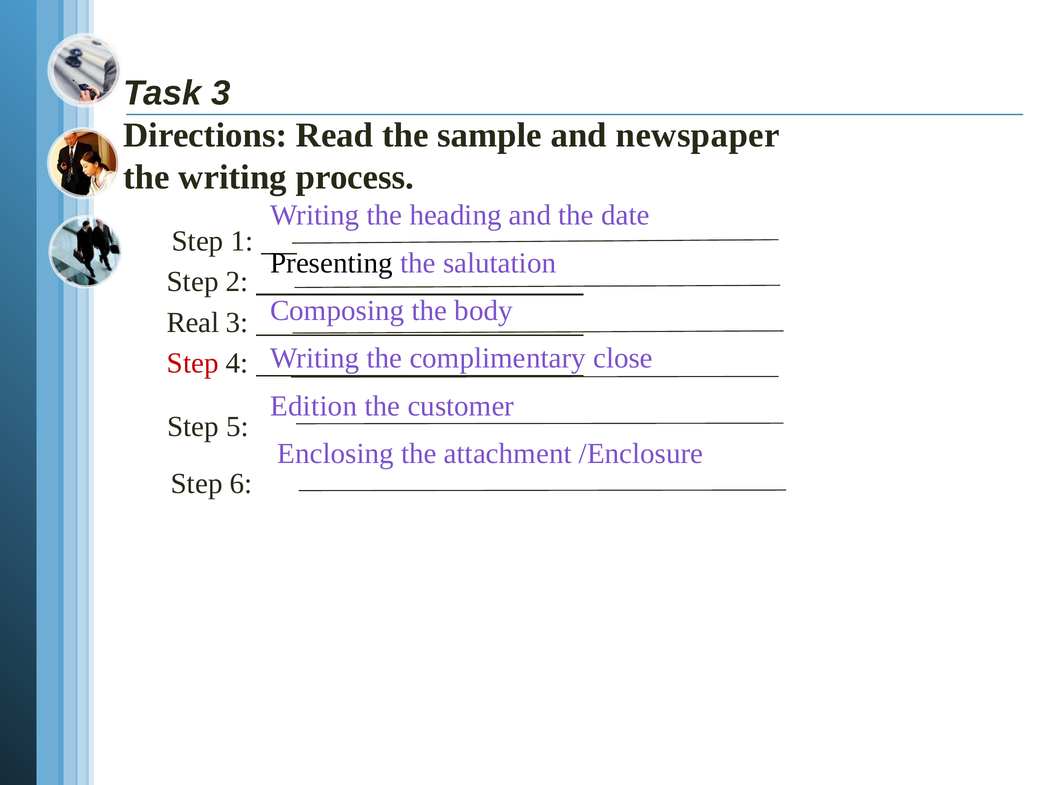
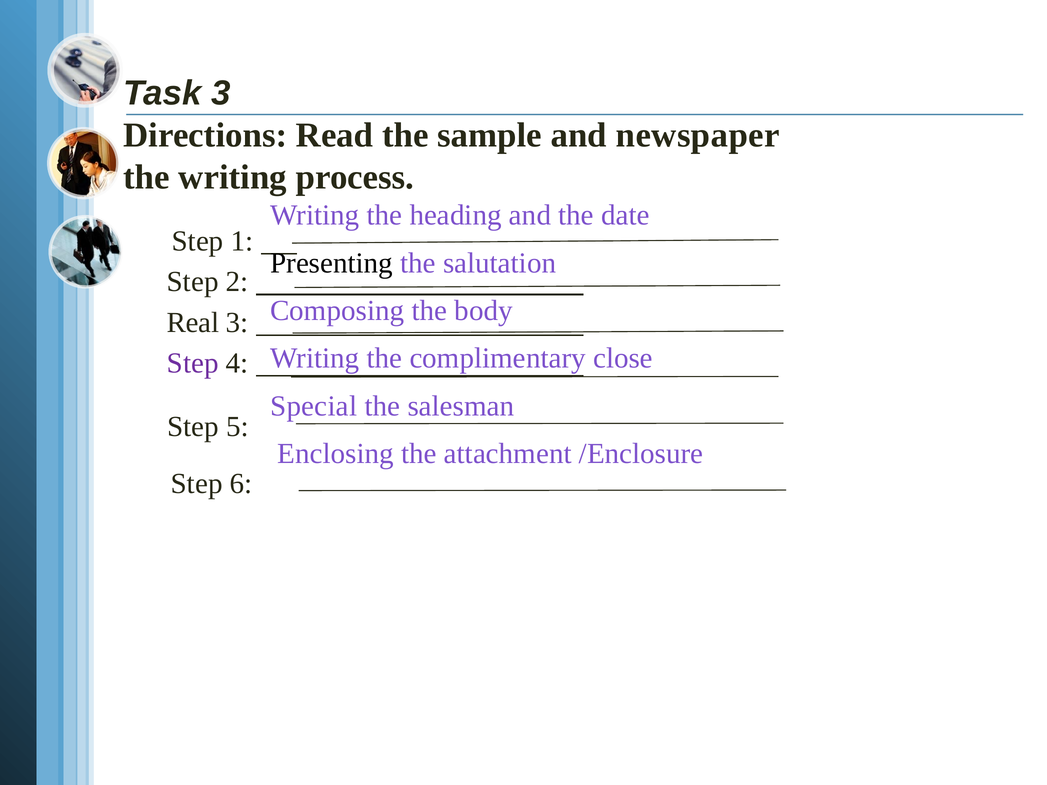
Step at (193, 363) colour: red -> purple
Edition: Edition -> Special
customer: customer -> salesman
